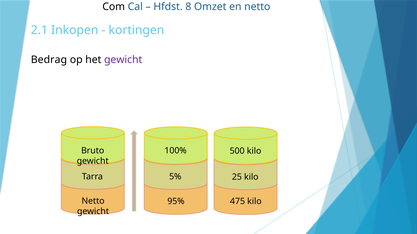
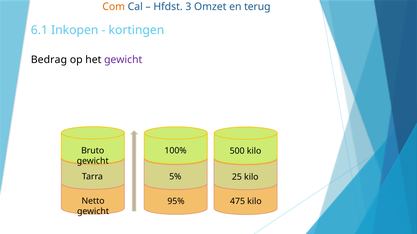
Com colour: black -> orange
8: 8 -> 3
en netto: netto -> terug
2.1: 2.1 -> 6.1
